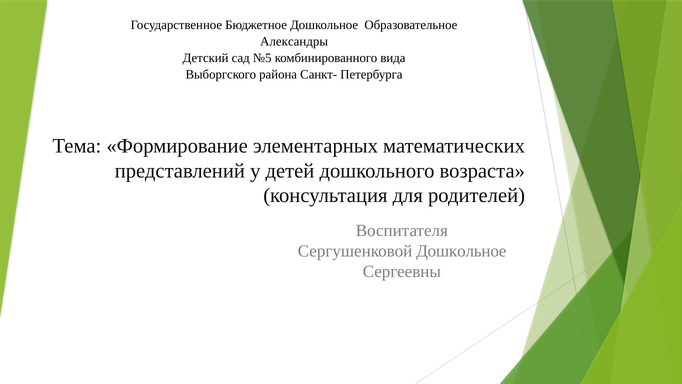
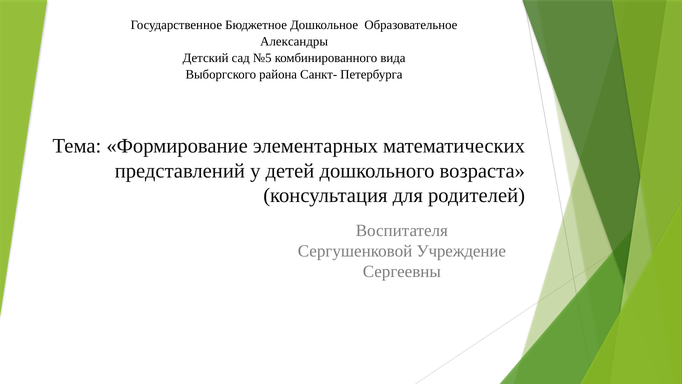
Сергушенковой Дошкольное: Дошкольное -> Учреждение
